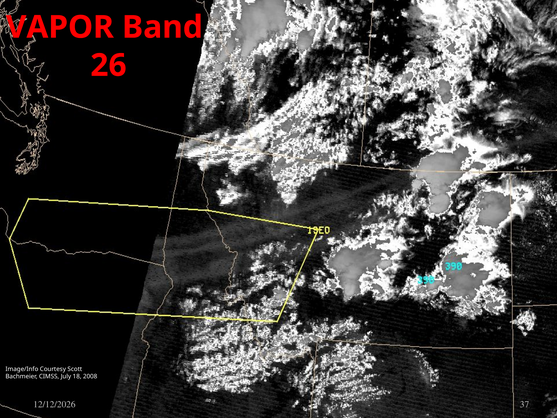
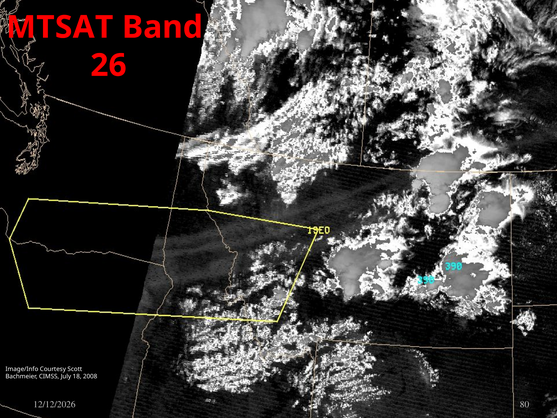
VAPOR: VAPOR -> MTSAT
37: 37 -> 80
